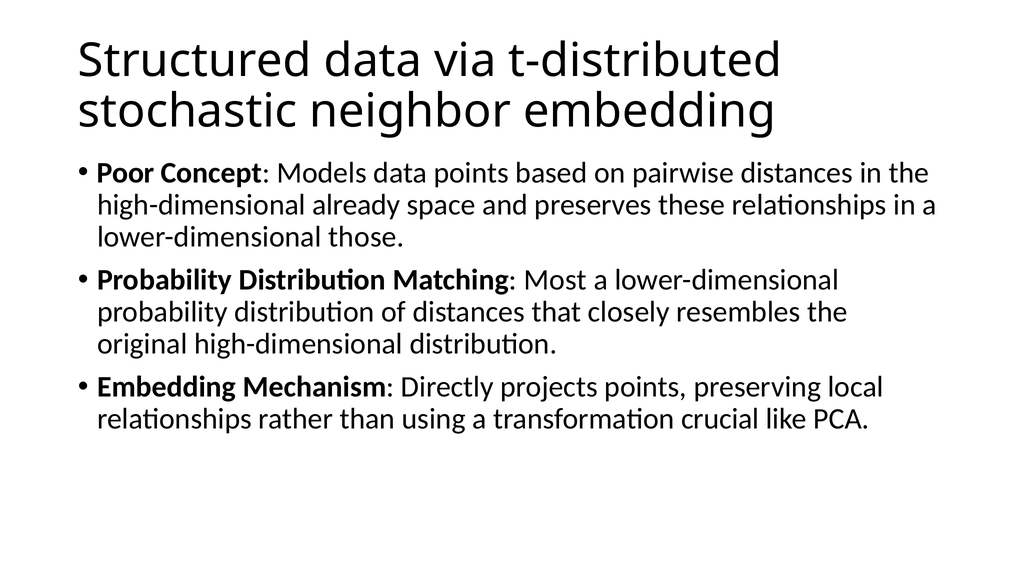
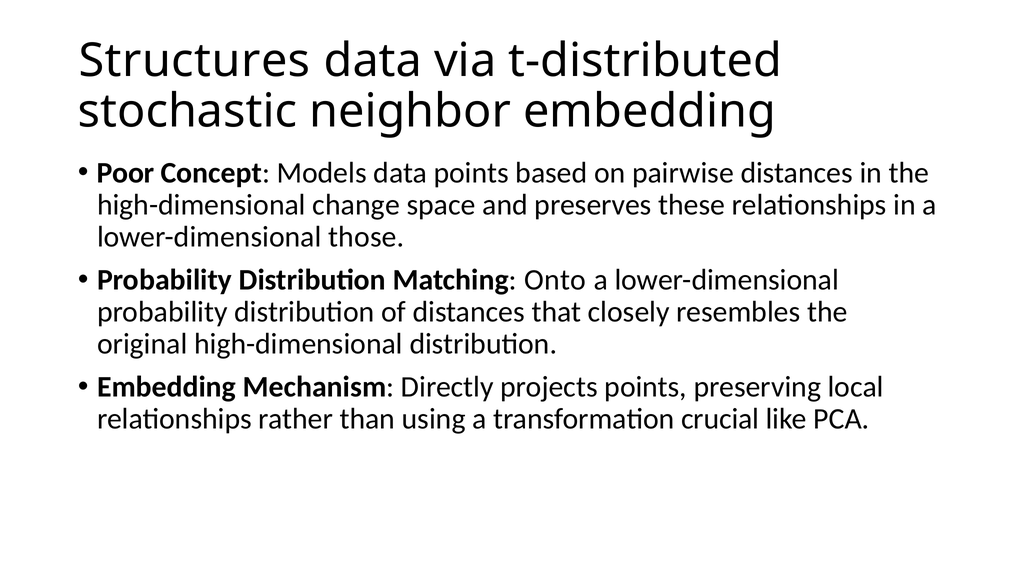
Structured: Structured -> Structures
already: already -> change
Most: Most -> Onto
